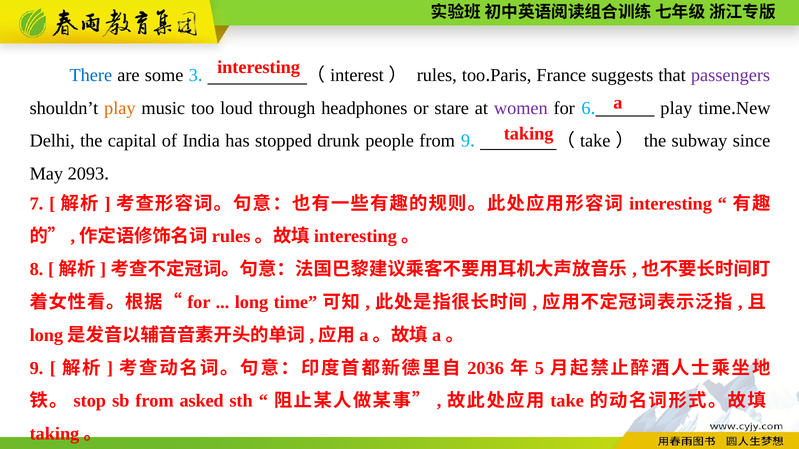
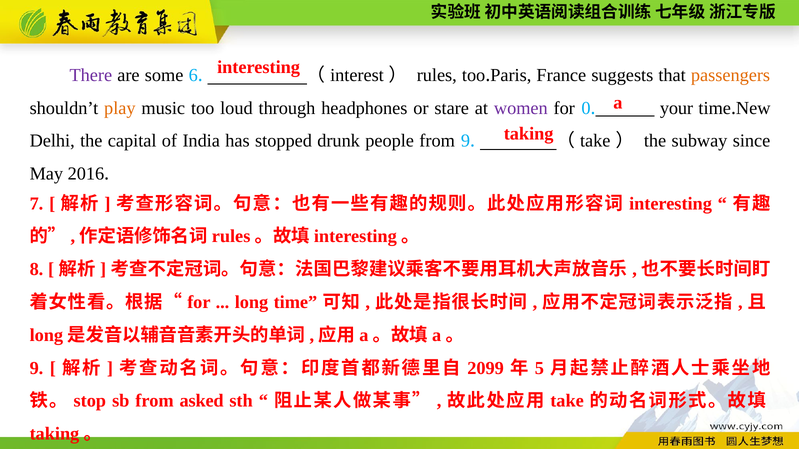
There colour: blue -> purple
3: 3 -> 6
passengers colour: purple -> orange
6: 6 -> 0
play at (676, 108): play -> your
2093: 2093 -> 2016
2036: 2036 -> 2099
